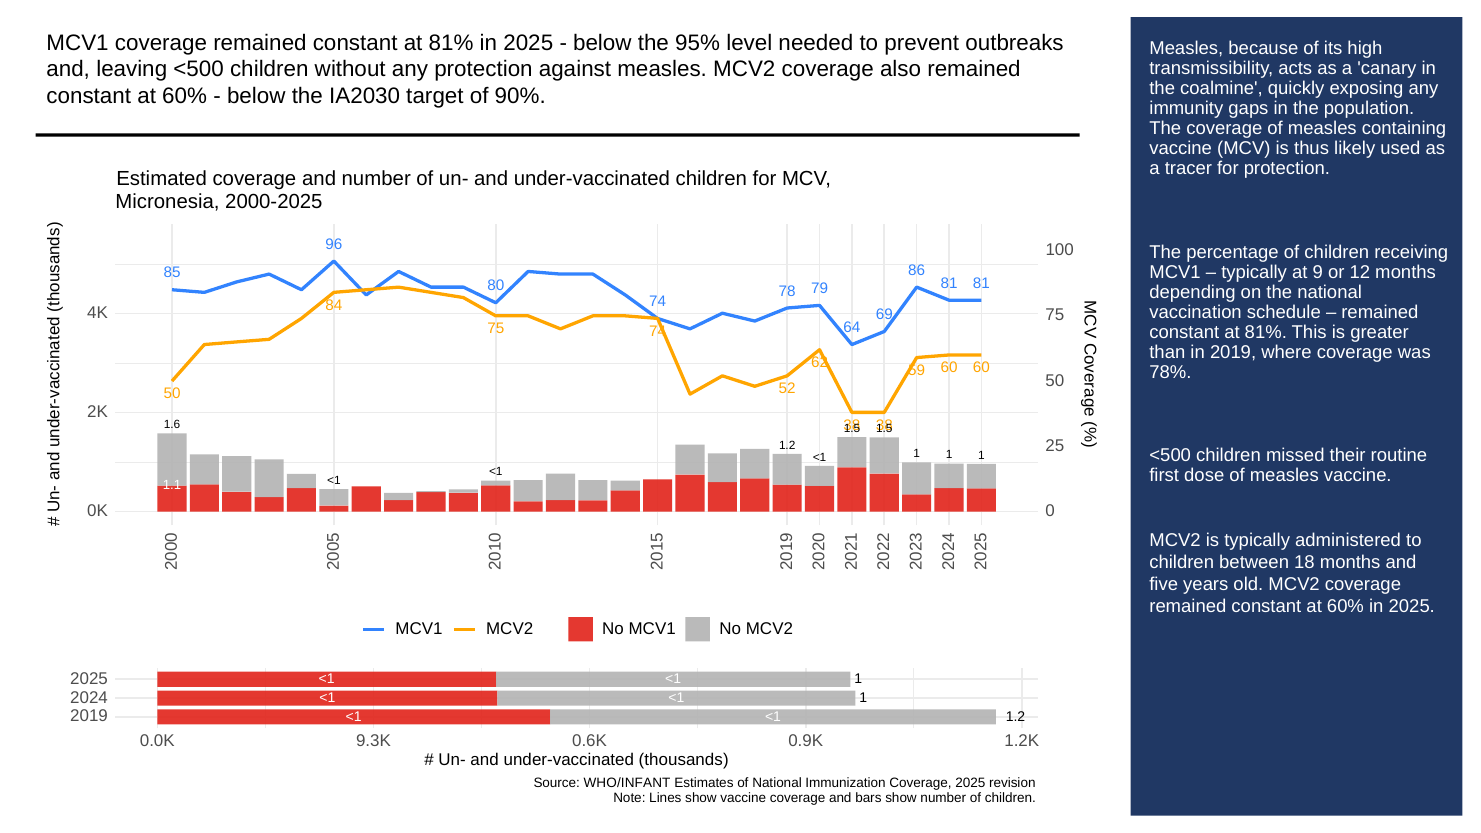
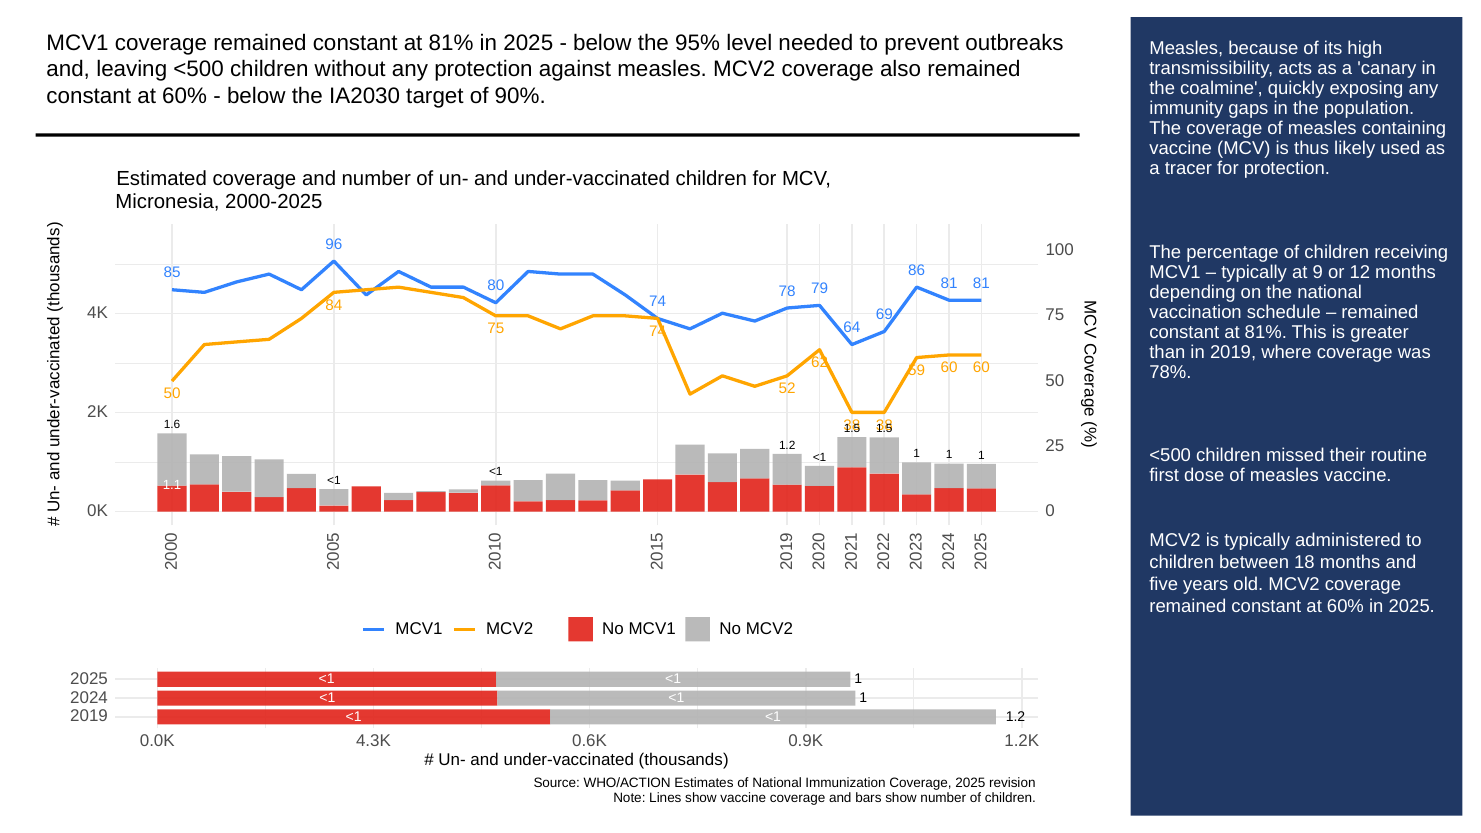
9.3K: 9.3K -> 4.3K
WHO/INFANT: WHO/INFANT -> WHO/ACTION
